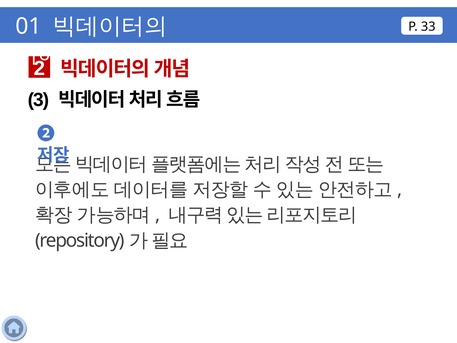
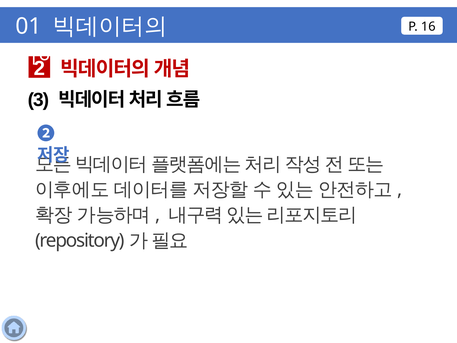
33: 33 -> 16
